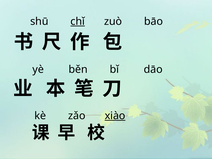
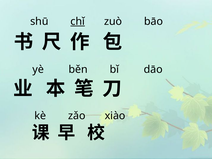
xiào underline: present -> none
